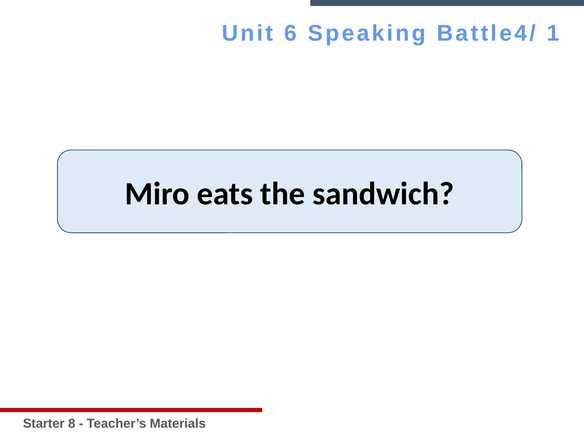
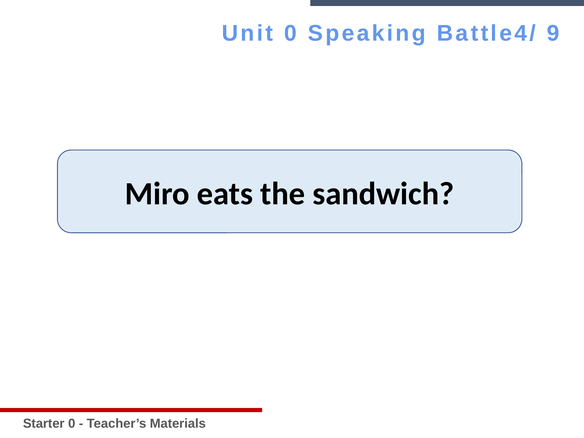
Unit 6: 6 -> 0
1: 1 -> 9
Starter 8: 8 -> 0
